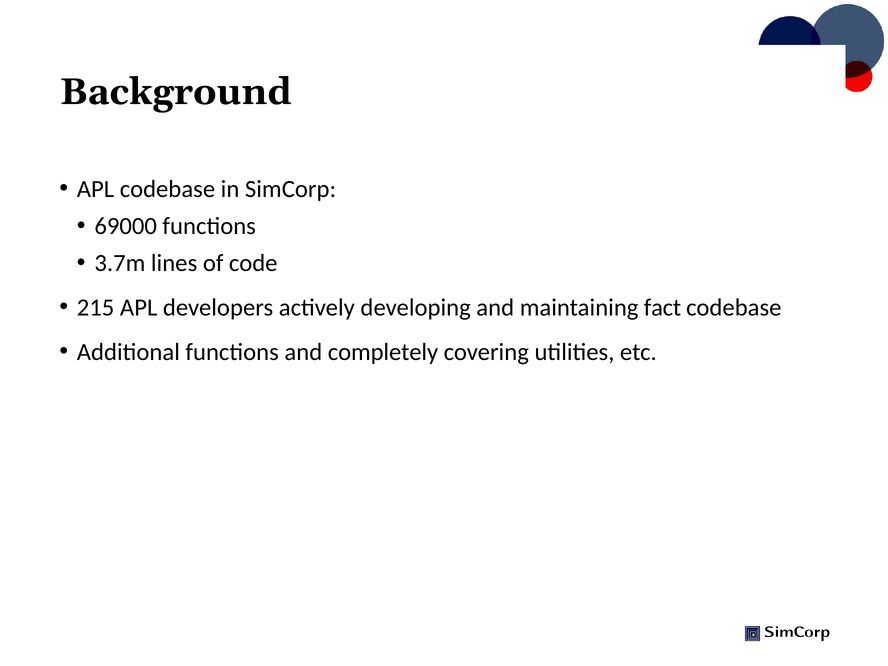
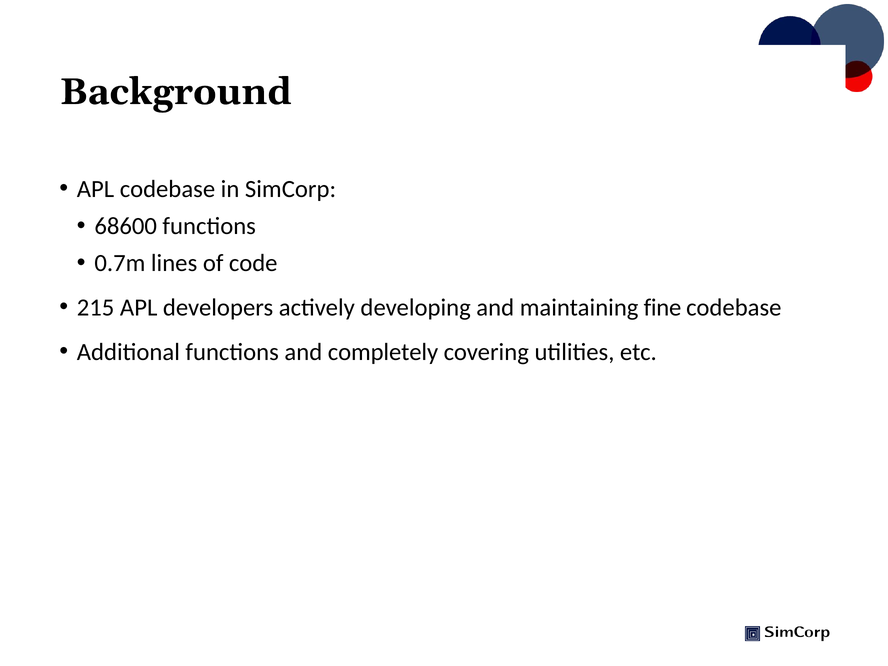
69000: 69000 -> 68600
3.7m: 3.7m -> 0.7m
fact: fact -> fine
